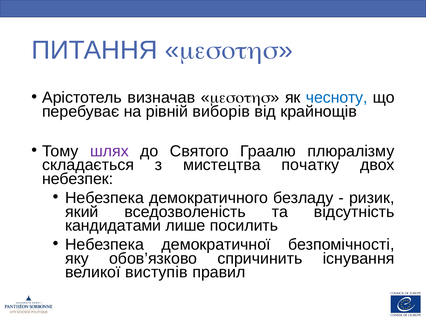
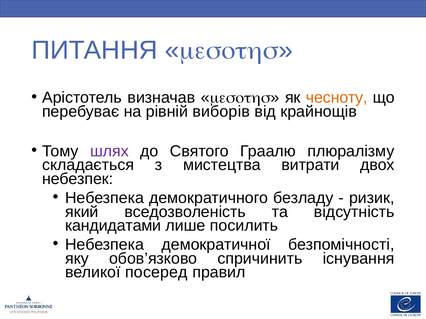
чесноту colour: blue -> orange
початку: початку -> витрати
виступів: виступів -> посеред
